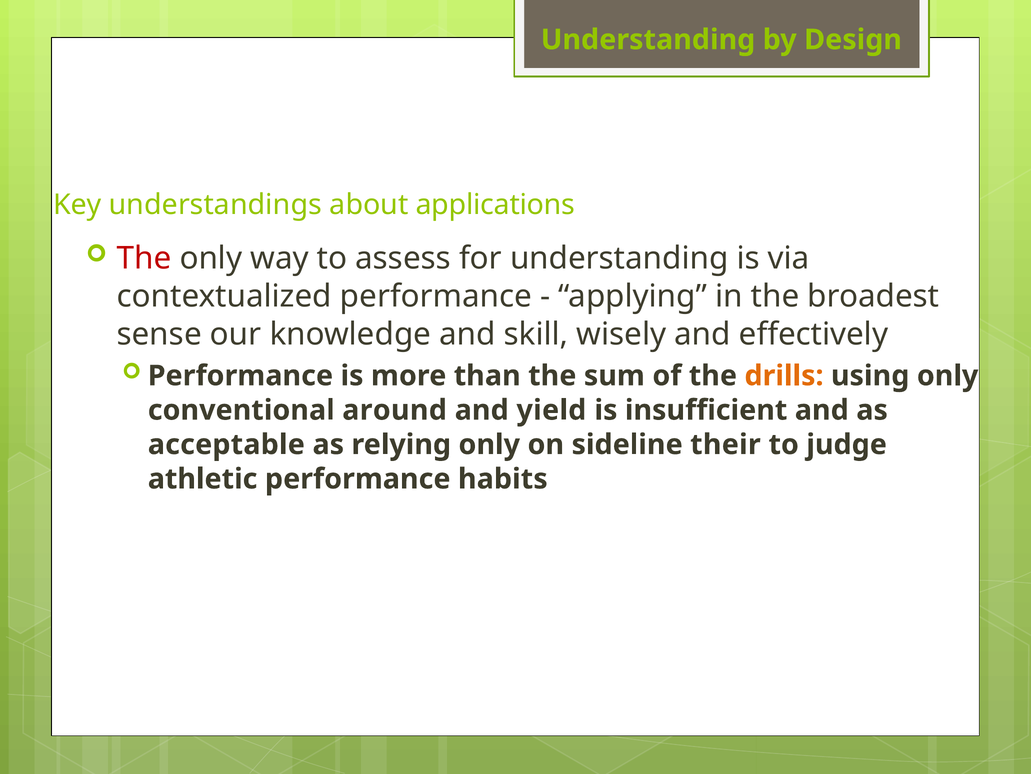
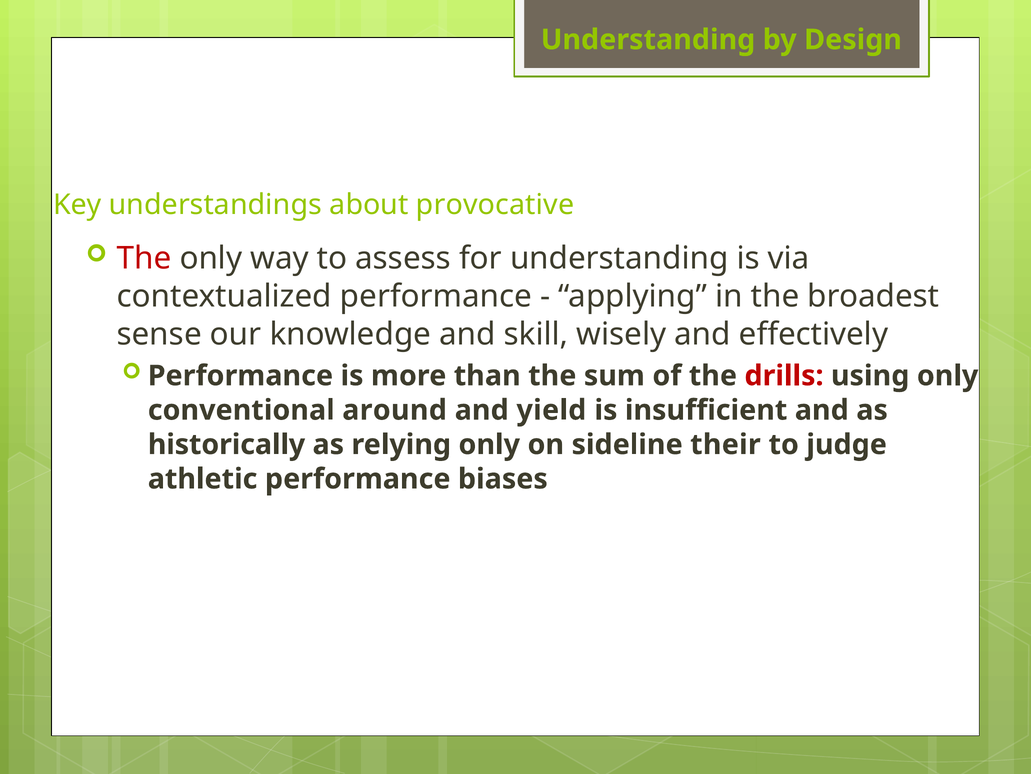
applications: applications -> provocative
drills colour: orange -> red
acceptable: acceptable -> historically
habits: habits -> biases
